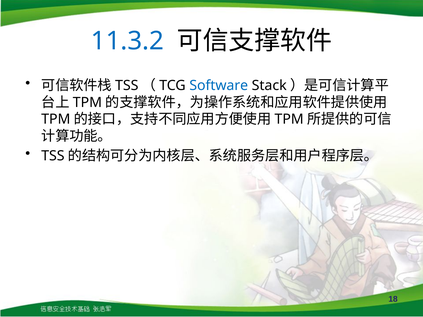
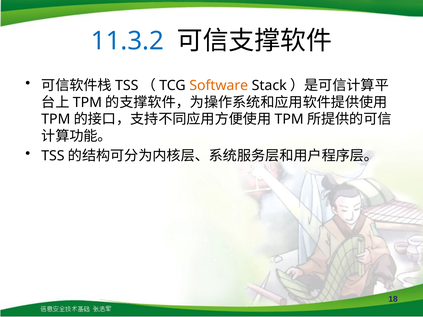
Software colour: blue -> orange
